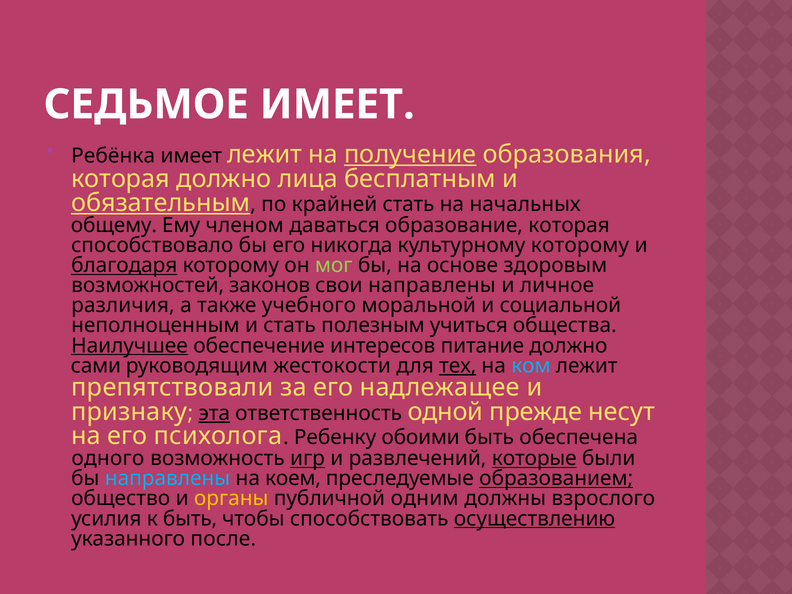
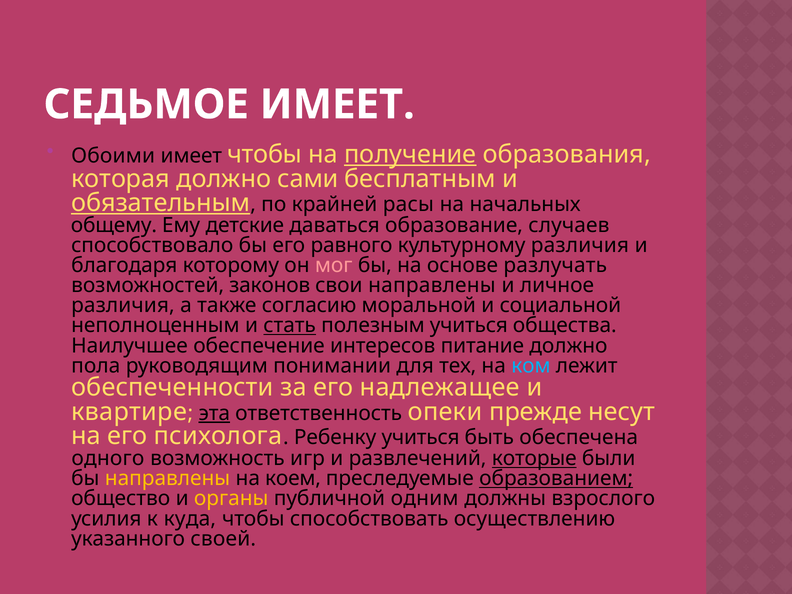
Ребёнка: Ребёнка -> Обоими
имеет лежит: лежит -> чтобы
лица: лица -> сами
крайней стать: стать -> расы
членом: членом -> детские
образование которая: которая -> случаев
никогда: никогда -> равного
культурному которому: которому -> различия
благодаря underline: present -> none
мог colour: light green -> pink
здоровым: здоровым -> разлучать
учебного: учебного -> согласию
стать at (290, 326) underline: none -> present
Наилучшее underline: present -> none
сами: сами -> пола
жестокости: жестокости -> понимании
тех underline: present -> none
препятствовали: препятствовали -> обеспеченности
признаку: признаку -> квартире
одной: одной -> опеки
Ребенку обоими: обоими -> учиться
игр underline: present -> none
направлены at (168, 479) colour: light blue -> yellow
к быть: быть -> куда
осуществлению underline: present -> none
после: после -> своей
